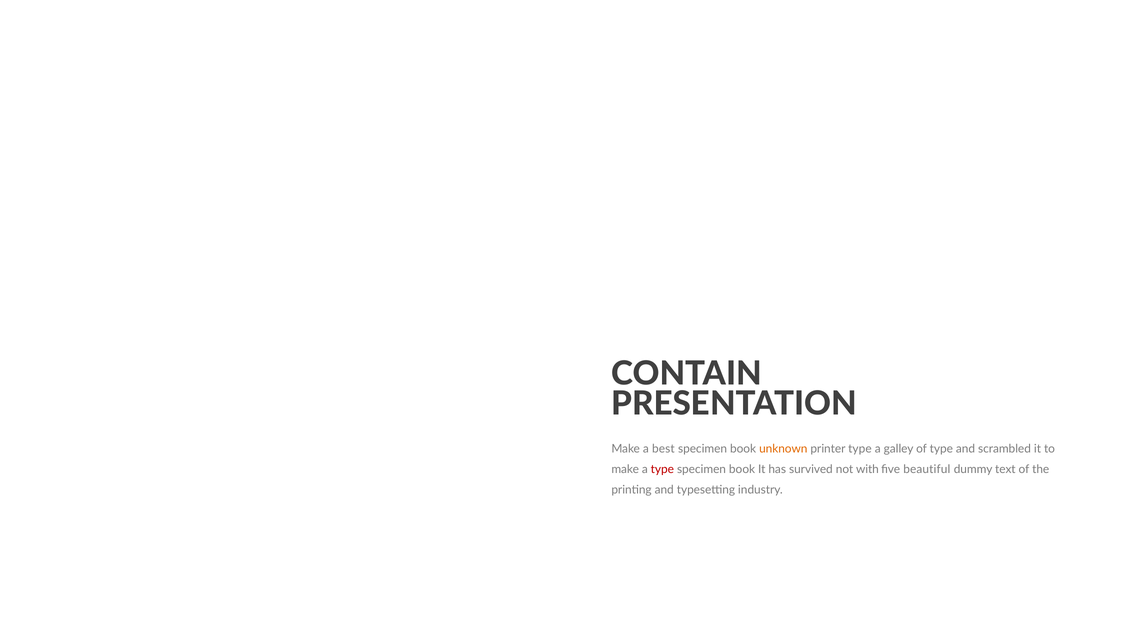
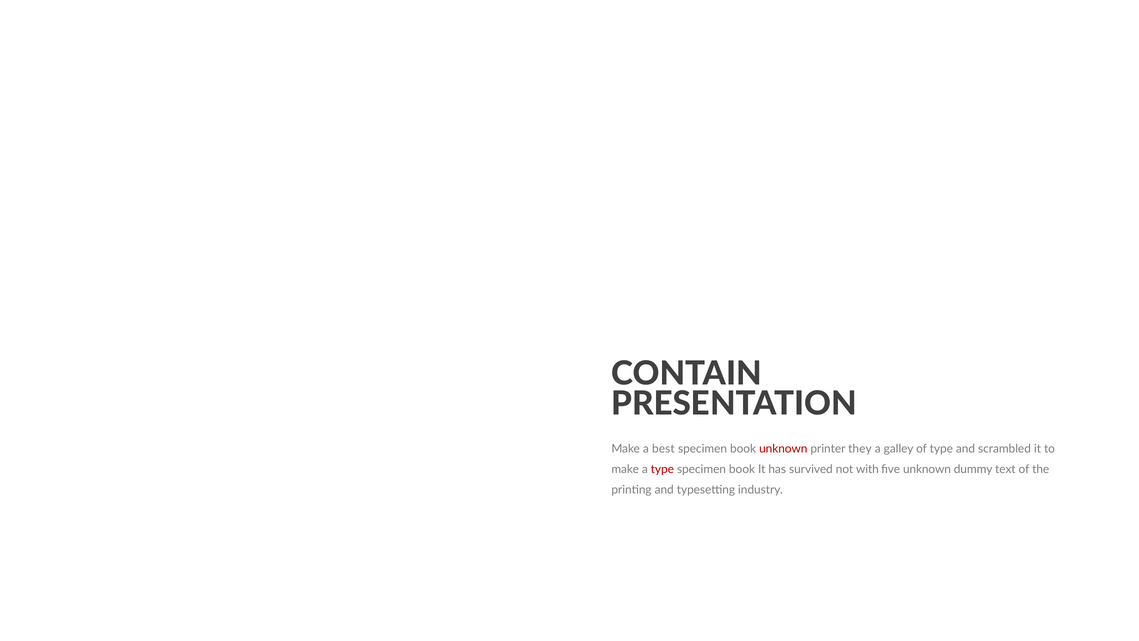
unknown at (783, 449) colour: orange -> red
printer type: type -> they
five beautiful: beautiful -> unknown
